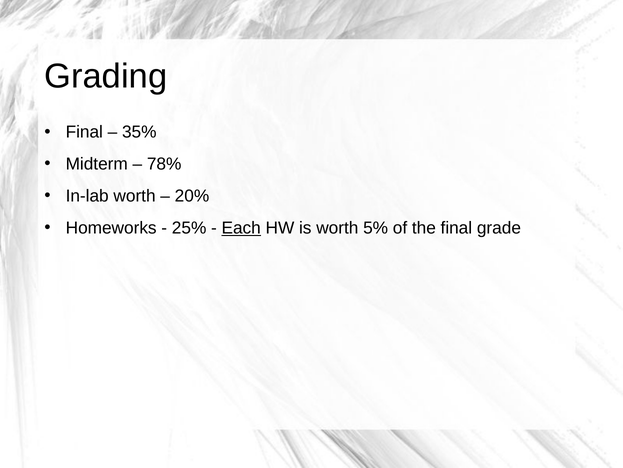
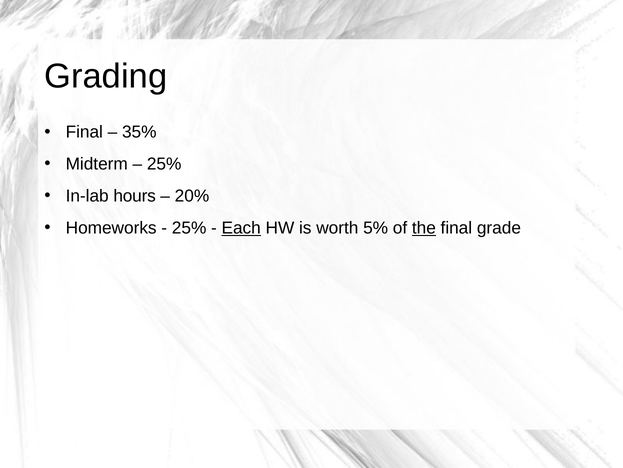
78% at (164, 164): 78% -> 25%
In-lab worth: worth -> hours
the underline: none -> present
